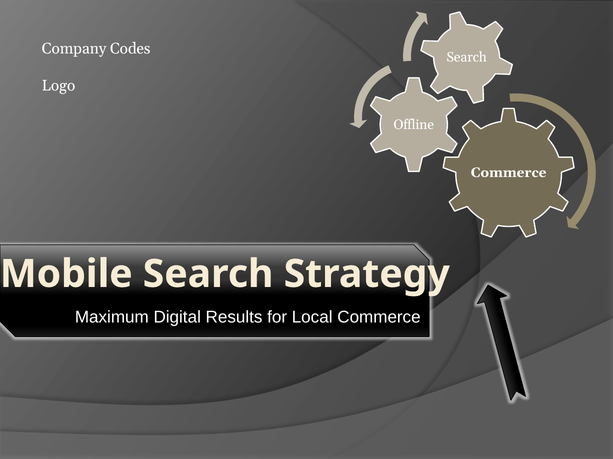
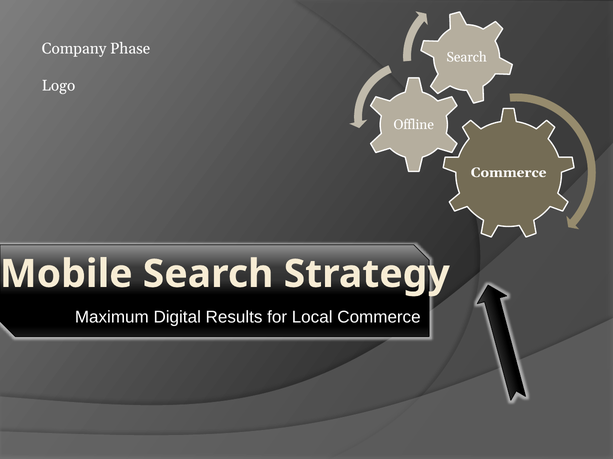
Codes: Codes -> Phase
